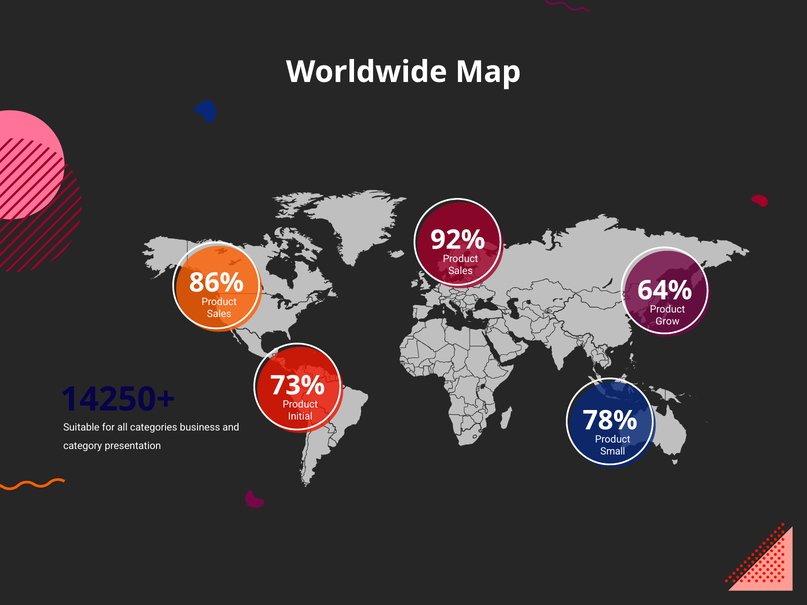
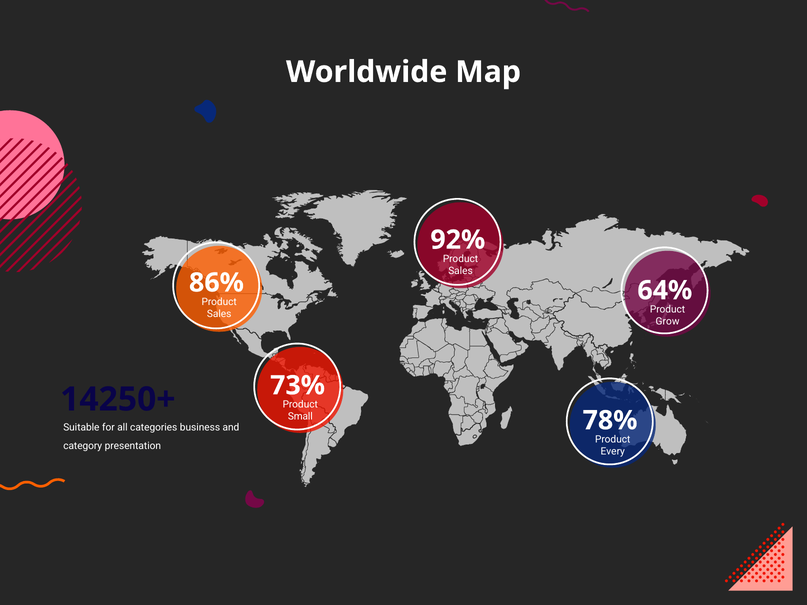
Initial: Initial -> Small
Small: Small -> Every
